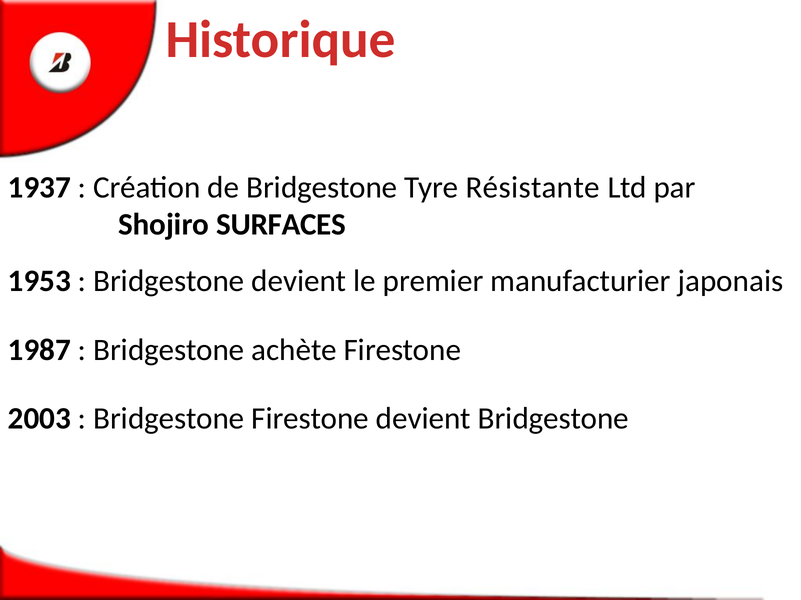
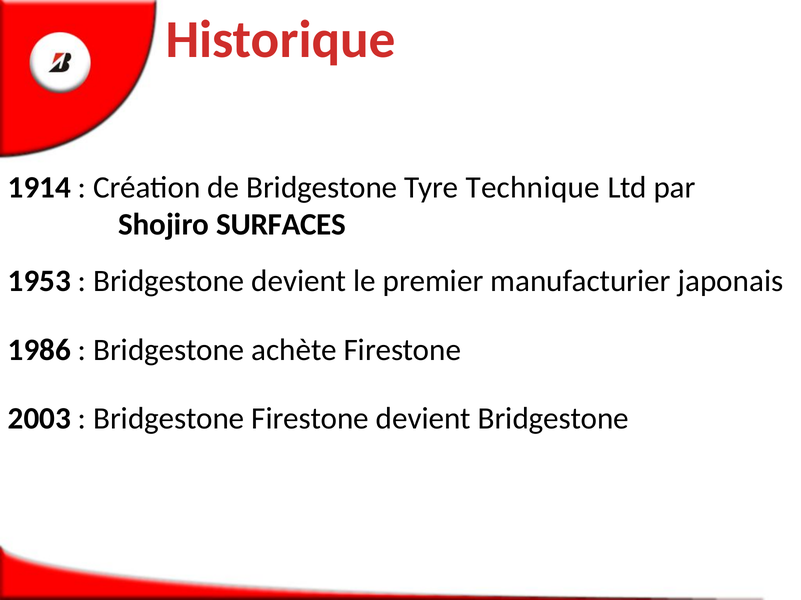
1937: 1937 -> 1914
Résistante: Résistante -> Technique
1987: 1987 -> 1986
